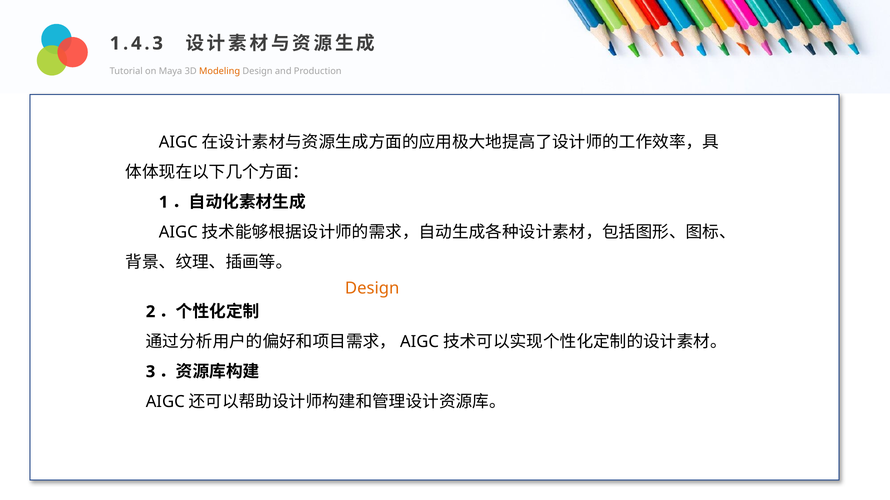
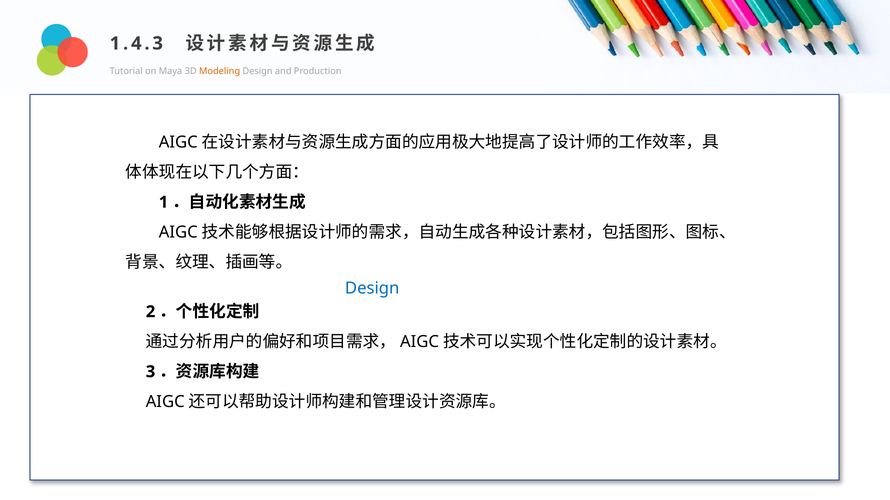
Design at (372, 289) colour: orange -> blue
